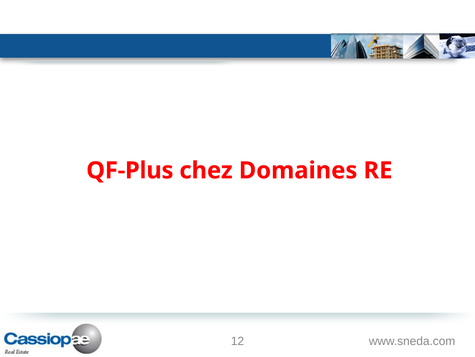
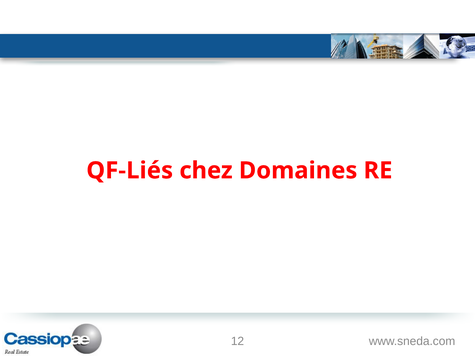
QF-Plus: QF-Plus -> QF-Liés
